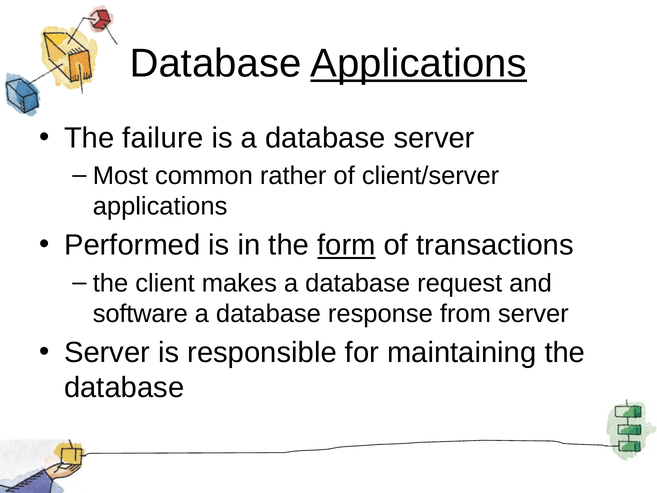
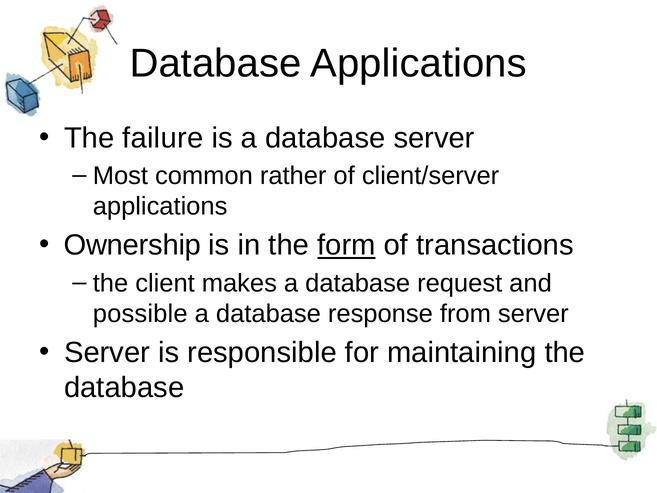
Applications at (419, 64) underline: present -> none
Performed: Performed -> Ownership
software: software -> possible
